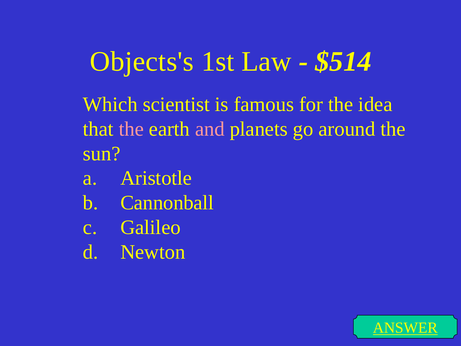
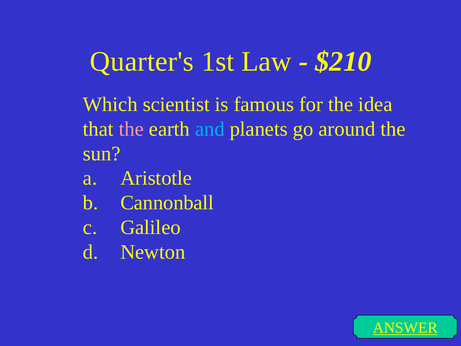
Objects's: Objects's -> Quarter's
$514: $514 -> $210
and colour: pink -> light blue
